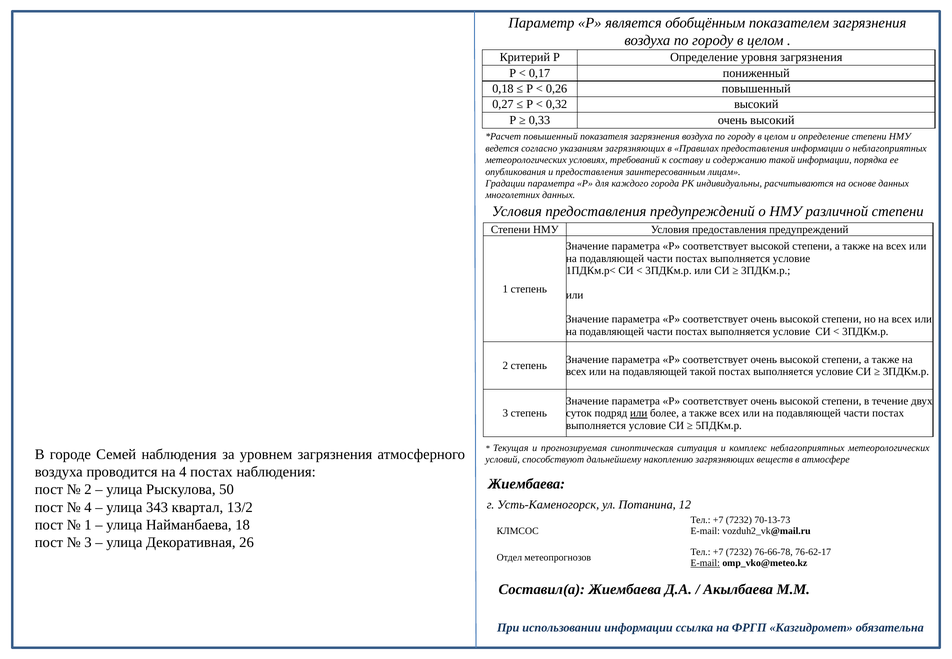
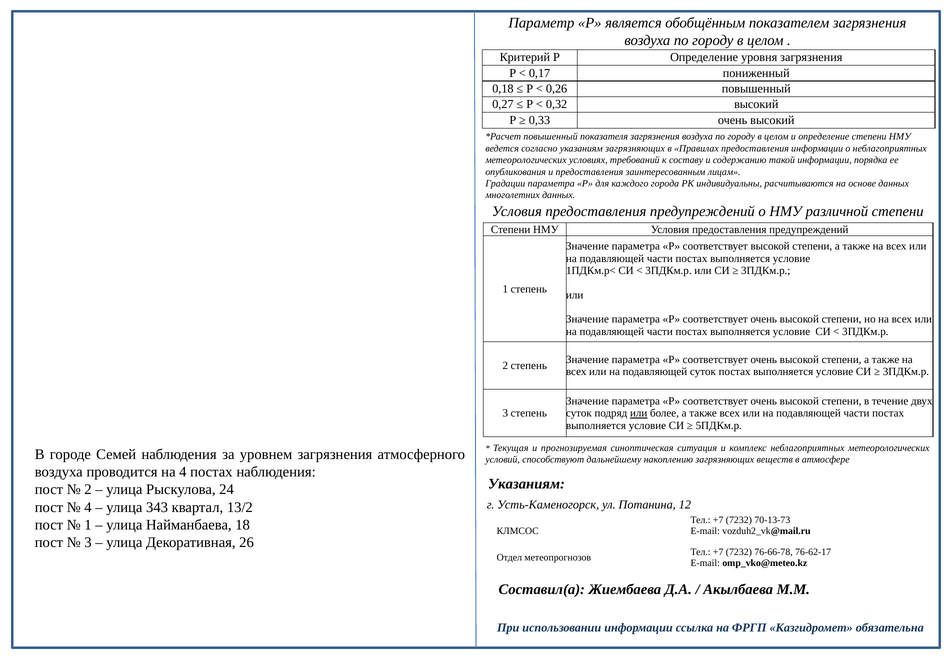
подавляющей такой: такой -> суток
Жиембаева at (527, 484): Жиембаева -> Указаниям
50: 50 -> 24
E-mail at (705, 563) underline: present -> none
